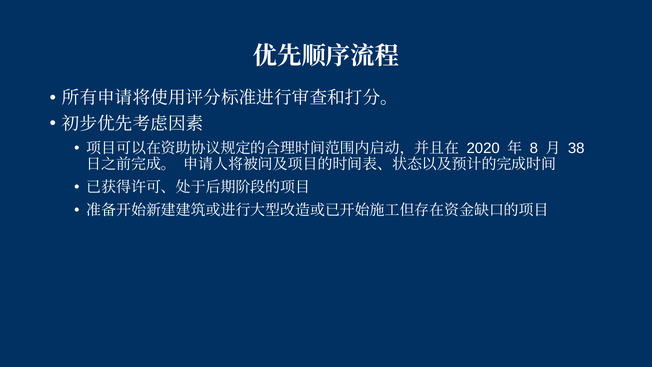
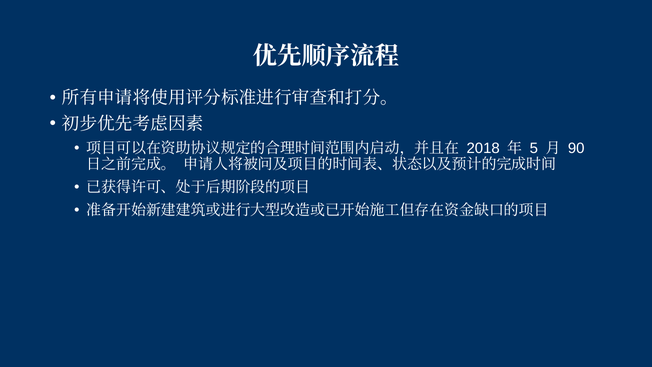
2020: 2020 -> 2018
8: 8 -> 5
38: 38 -> 90
